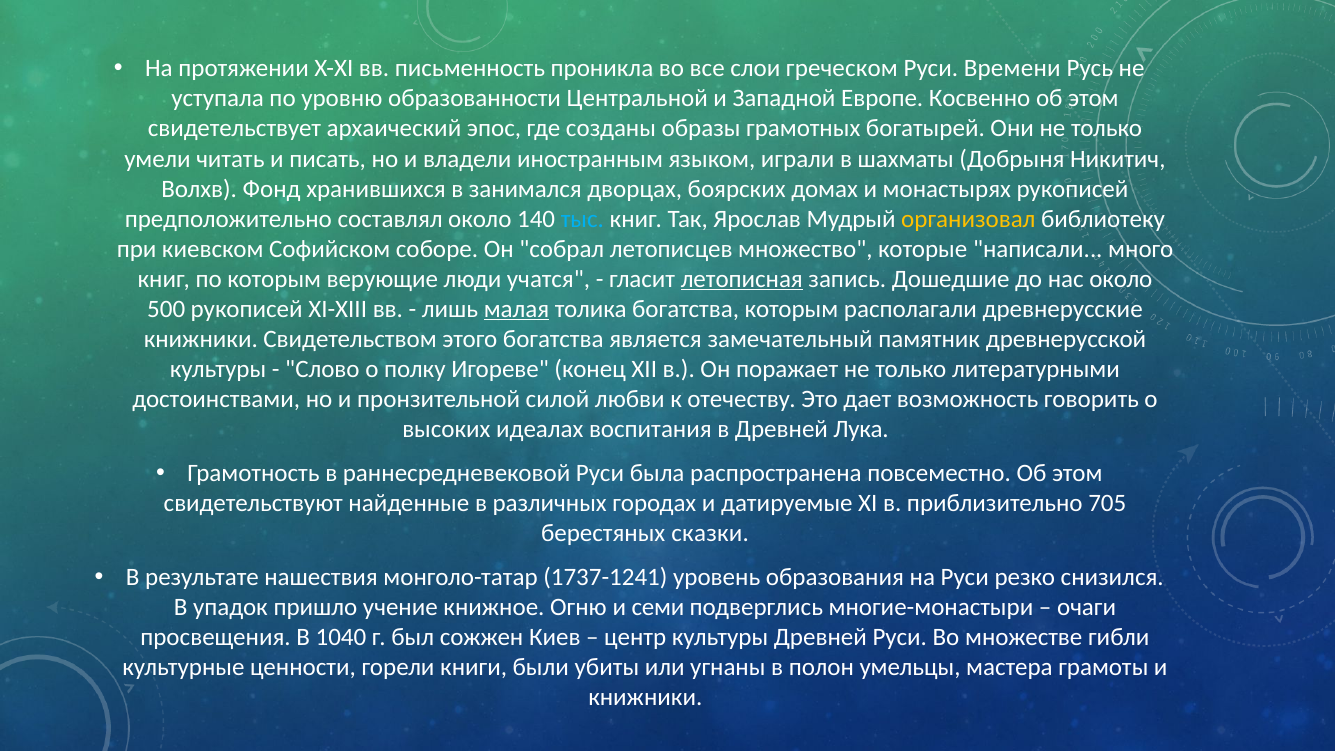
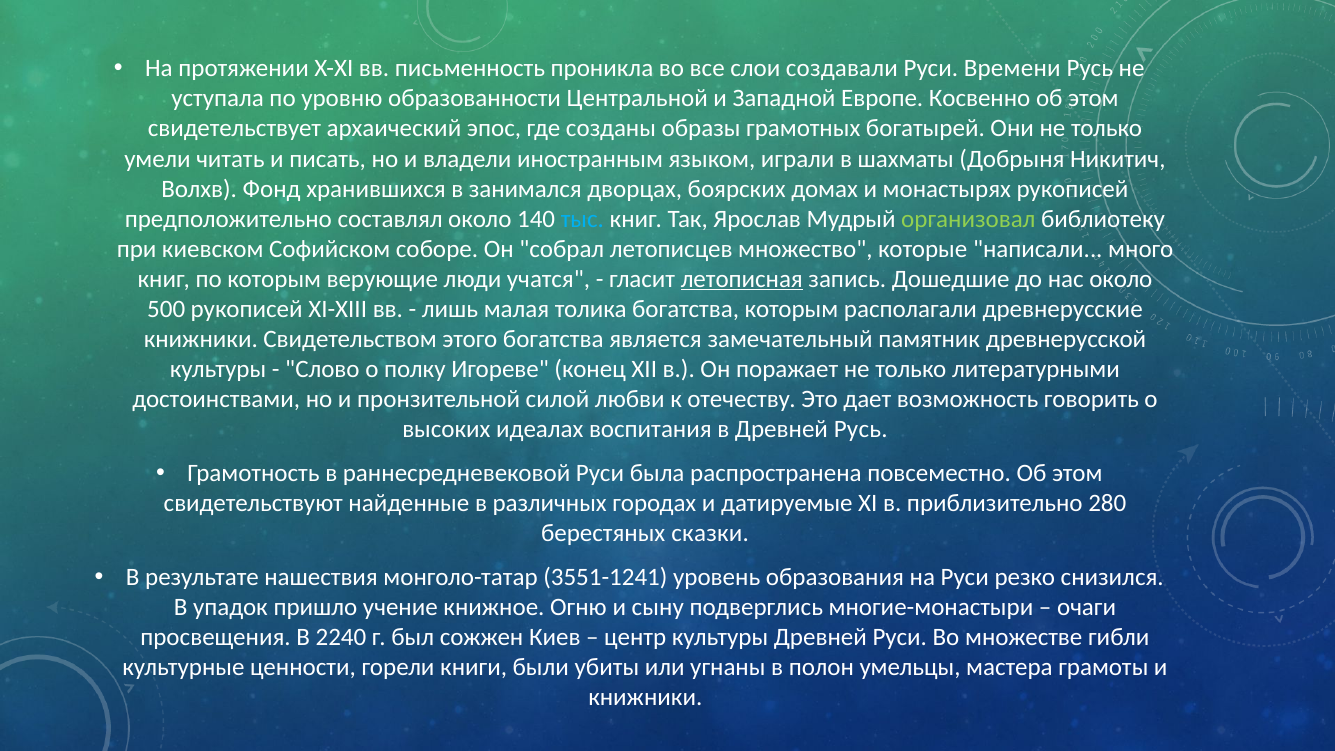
греческом: греческом -> создавали
организовал colour: yellow -> light green
малая underline: present -> none
Древней Лука: Лука -> Русь
705: 705 -> 280
1737-1241: 1737-1241 -> 3551-1241
семи: семи -> сыну
1040: 1040 -> 2240
